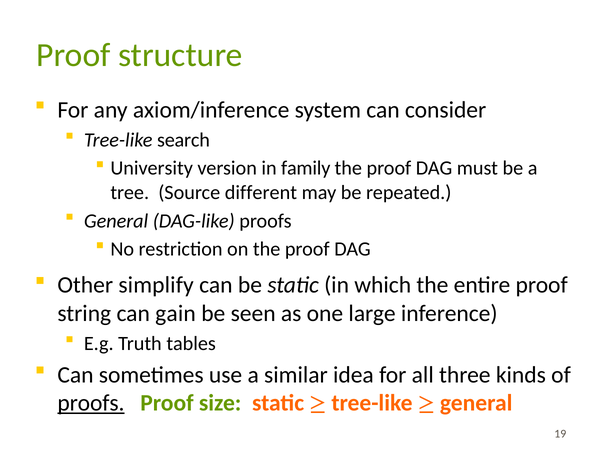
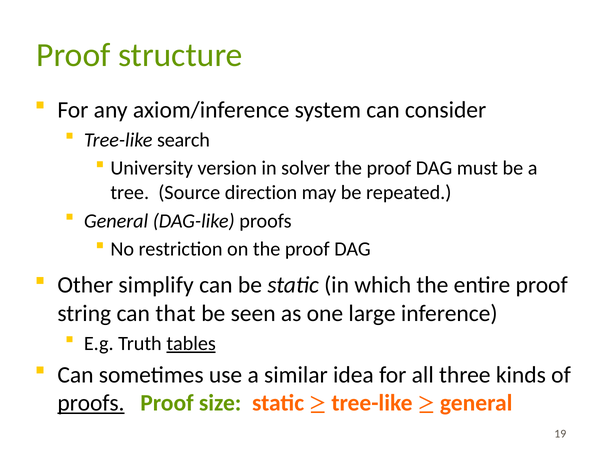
family: family -> solver
different: different -> direction
gain: gain -> that
tables underline: none -> present
